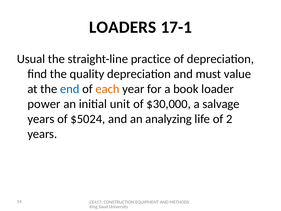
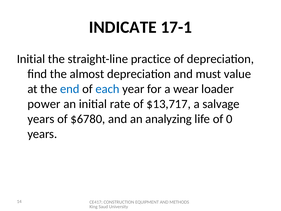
LOADERS: LOADERS -> INDICATE
Usual at (31, 59): Usual -> Initial
quality: quality -> almost
each colour: orange -> blue
book: book -> wear
unit: unit -> rate
$30,000: $30,000 -> $13,717
$5024: $5024 -> $6780
2: 2 -> 0
